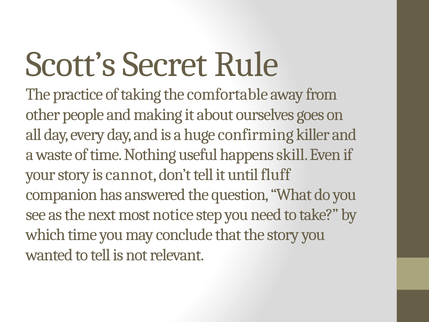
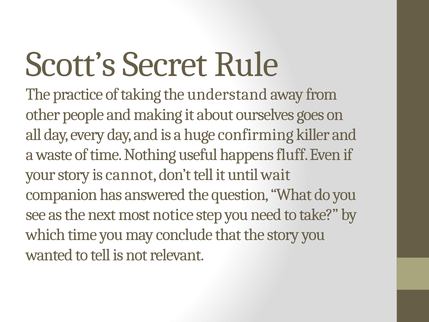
comfortable: comfortable -> understand
skill: skill -> fluff
fluff: fluff -> wait
